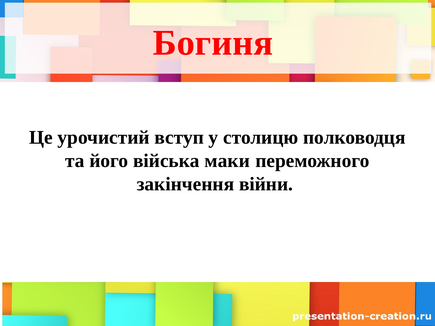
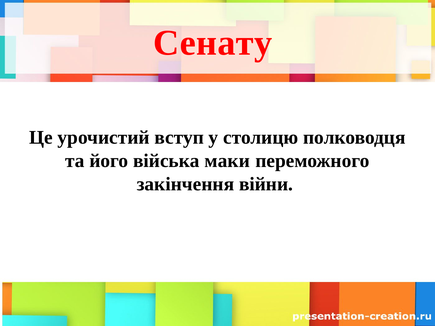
Богиня: Богиня -> Сенату
